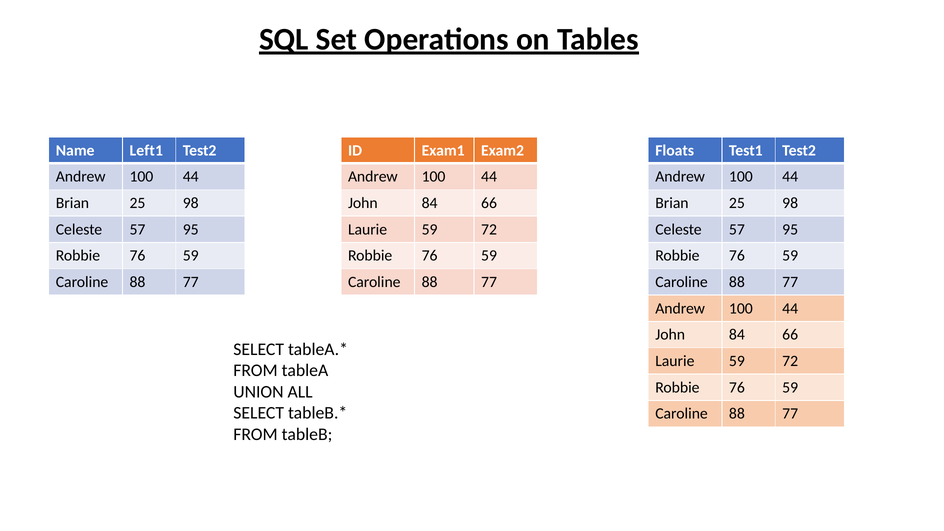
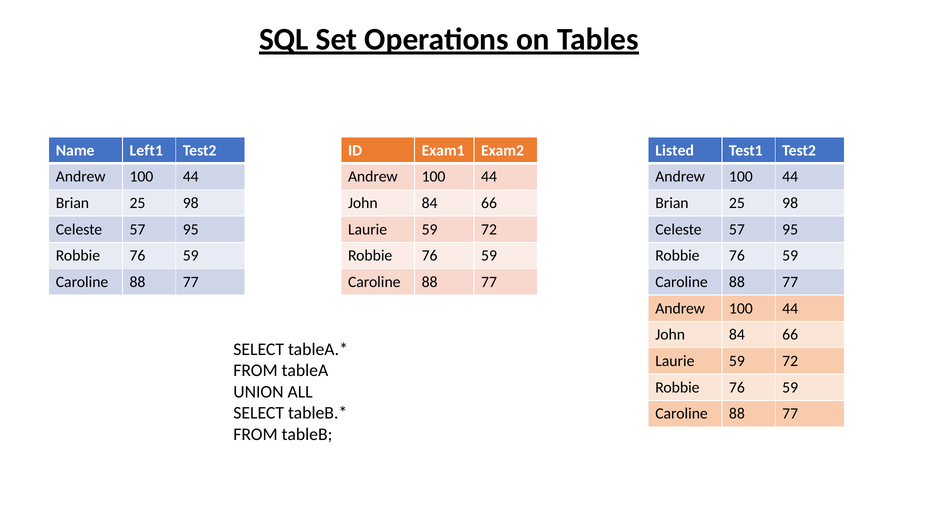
Floats: Floats -> Listed
